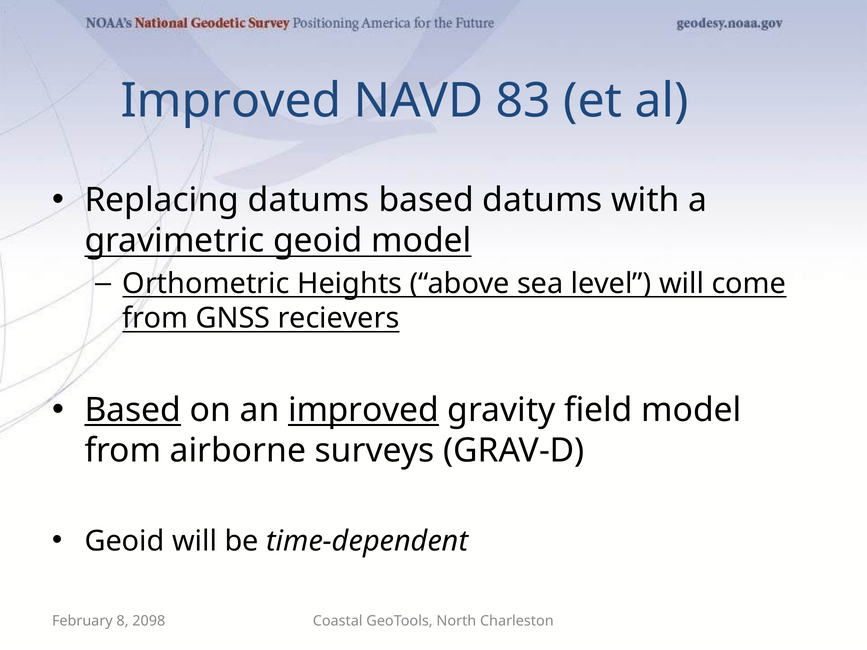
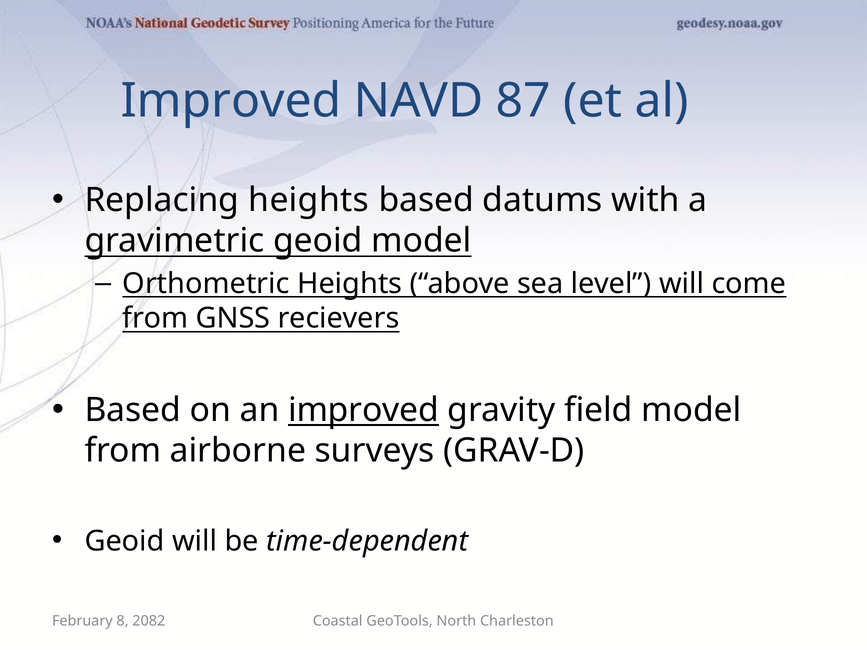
83: 83 -> 87
Replacing datums: datums -> heights
Based at (133, 410) underline: present -> none
2098: 2098 -> 2082
